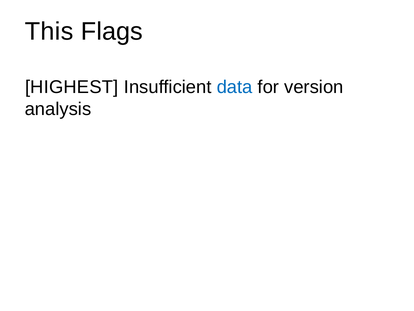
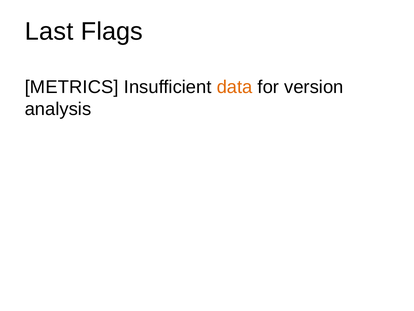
This: This -> Last
HIGHEST: HIGHEST -> METRICS
data colour: blue -> orange
